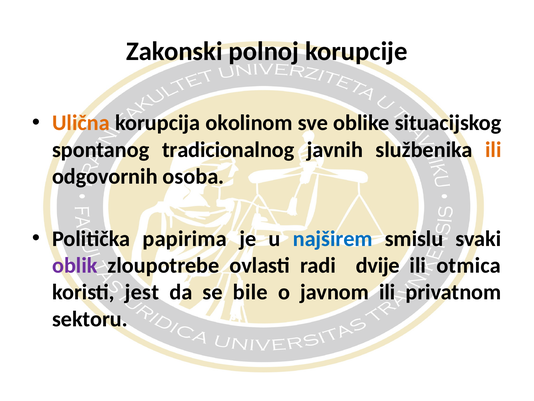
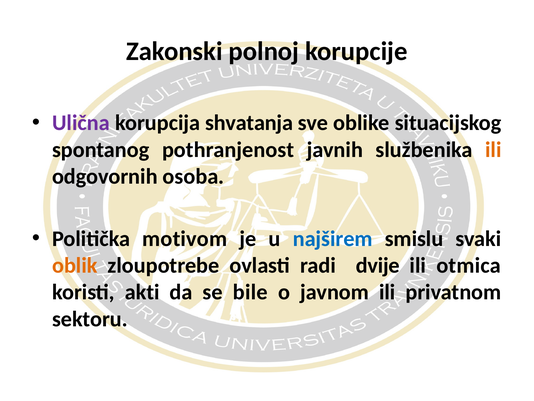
Ulična colour: orange -> purple
okolinom: okolinom -> shvatanja
tradicionalnog: tradicionalnog -> pothranjenost
papirima: papirima -> motivom
oblik colour: purple -> orange
jest: jest -> akti
